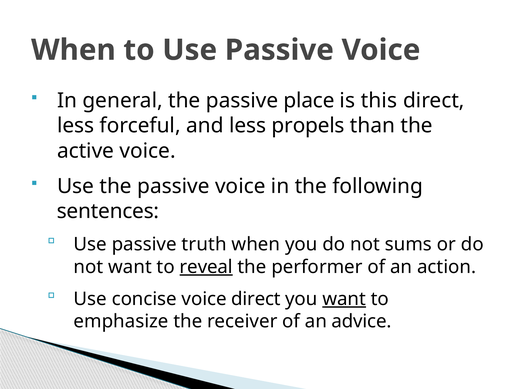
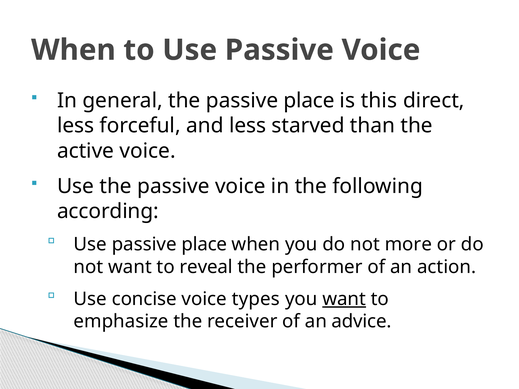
propels: propels -> starved
sentences: sentences -> according
Use passive truth: truth -> place
sums: sums -> more
reveal underline: present -> none
voice direct: direct -> types
